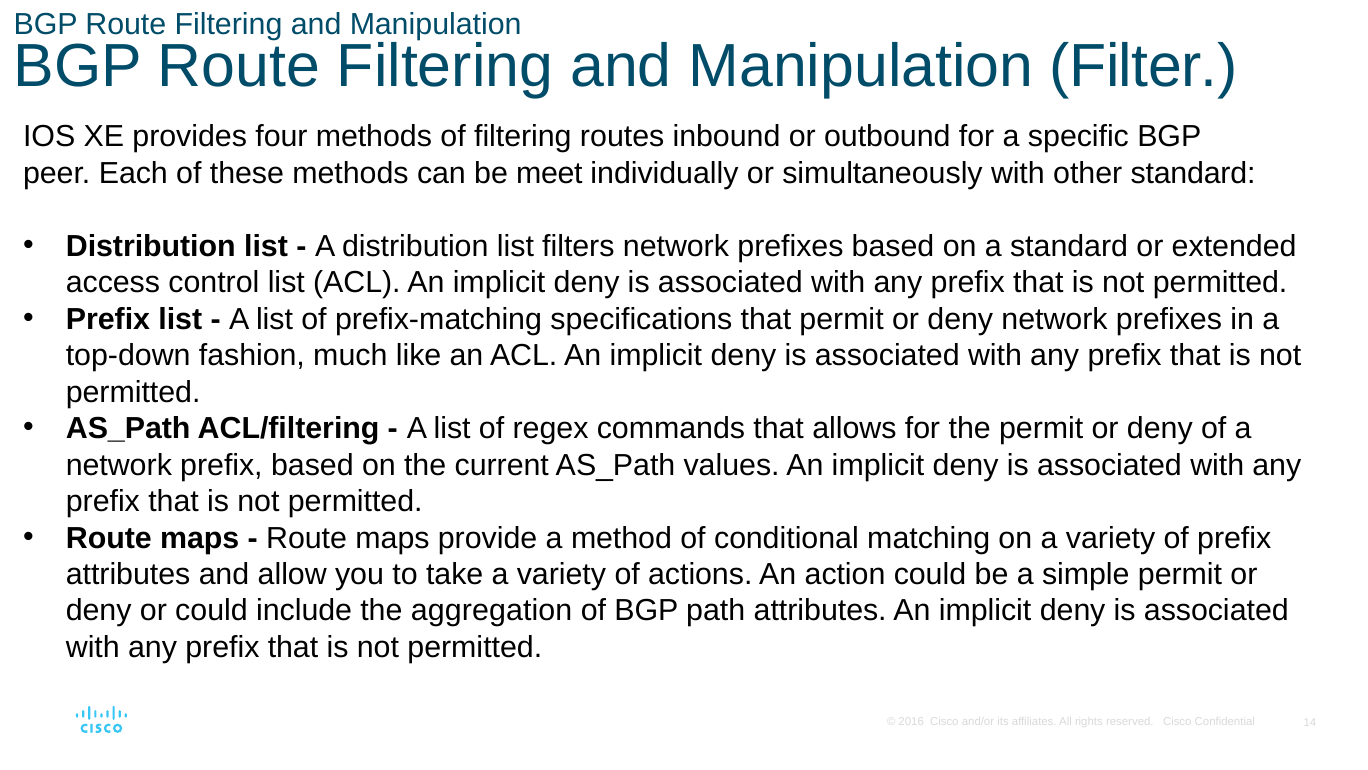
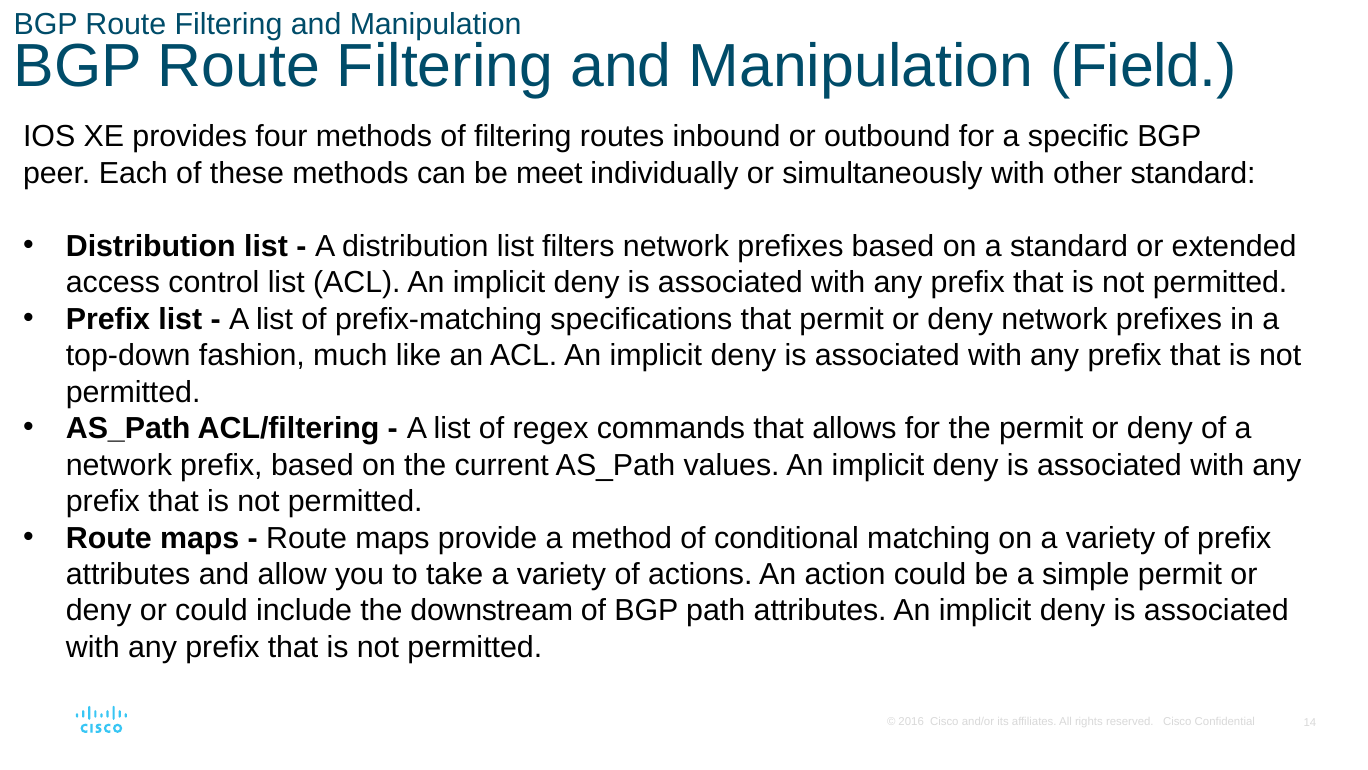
Filter: Filter -> Field
aggregation: aggregation -> downstream
